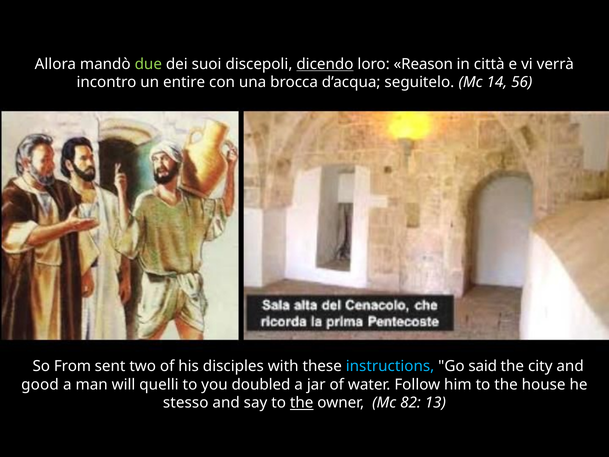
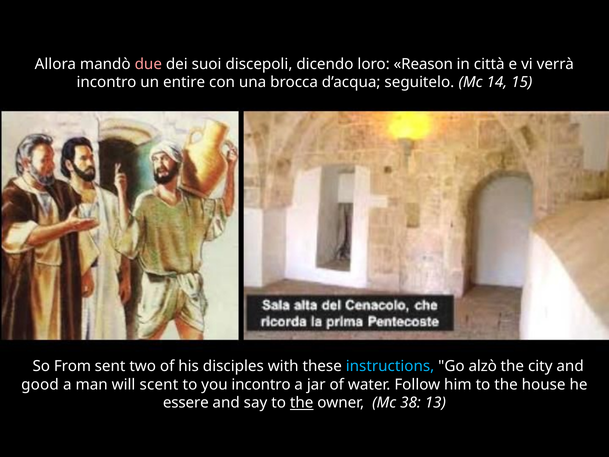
due colour: light green -> pink
dicendo underline: present -> none
56: 56 -> 15
said: said -> alzò
quelli: quelli -> scent
you doubled: doubled -> incontro
stesso: stesso -> essere
82: 82 -> 38
